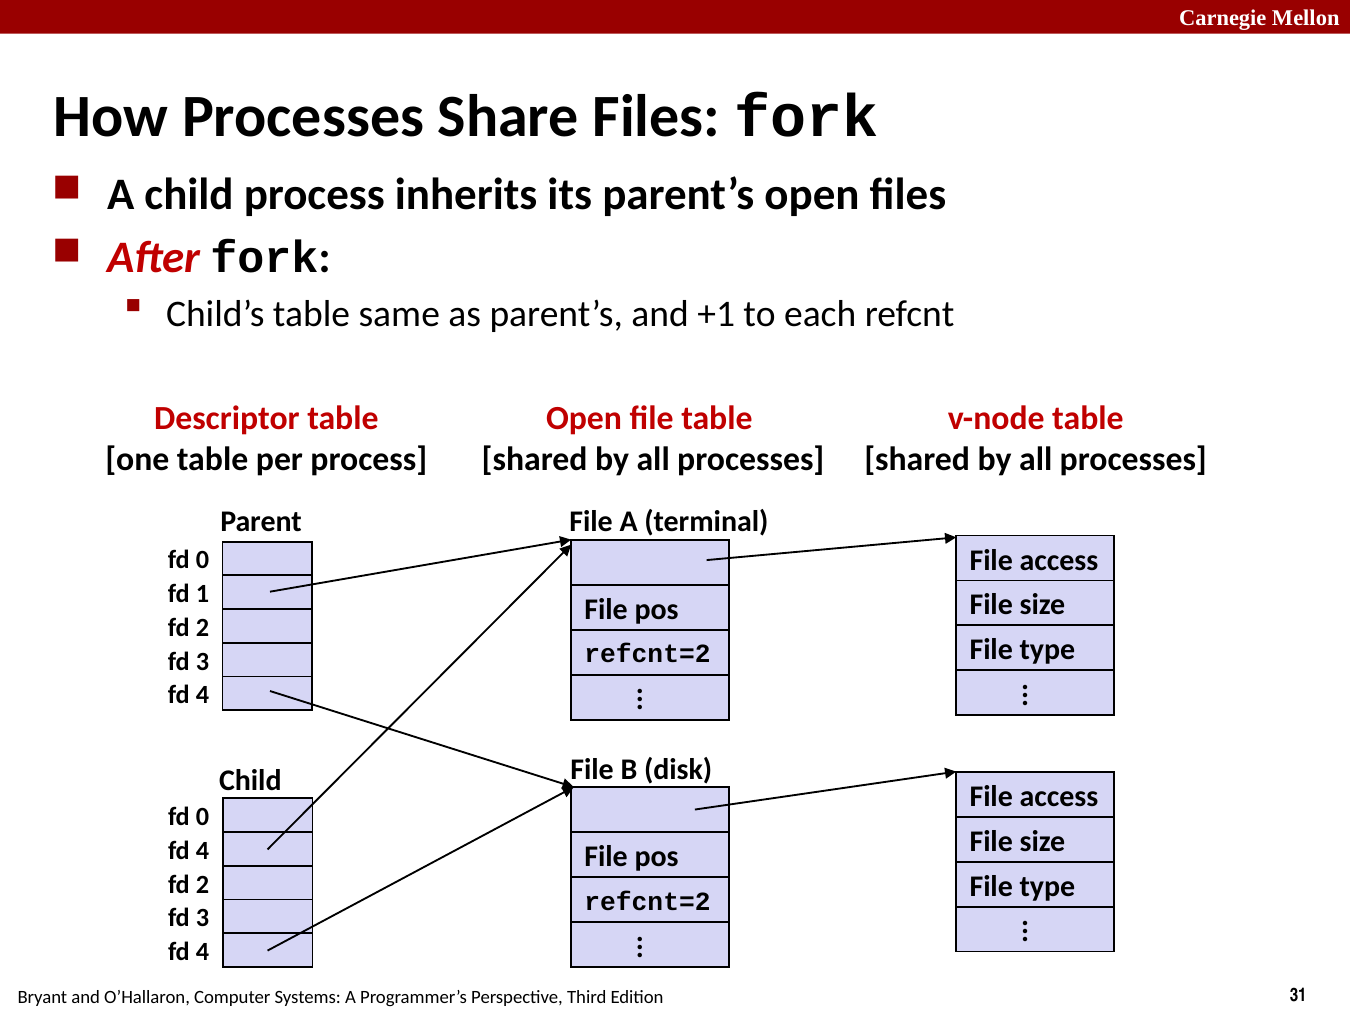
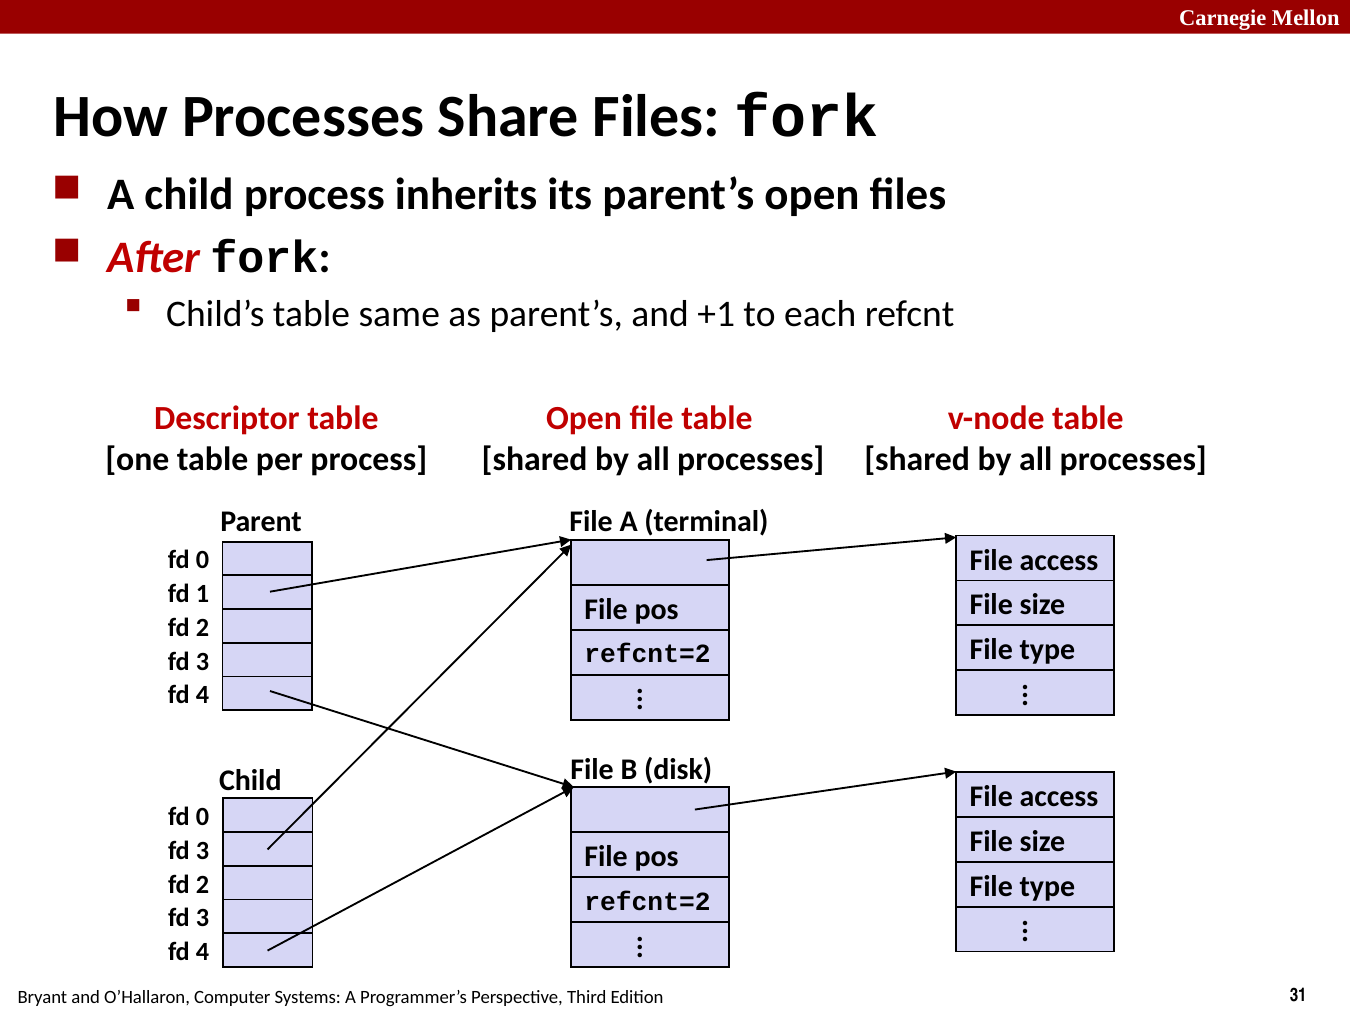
4 at (203, 851): 4 -> 3
